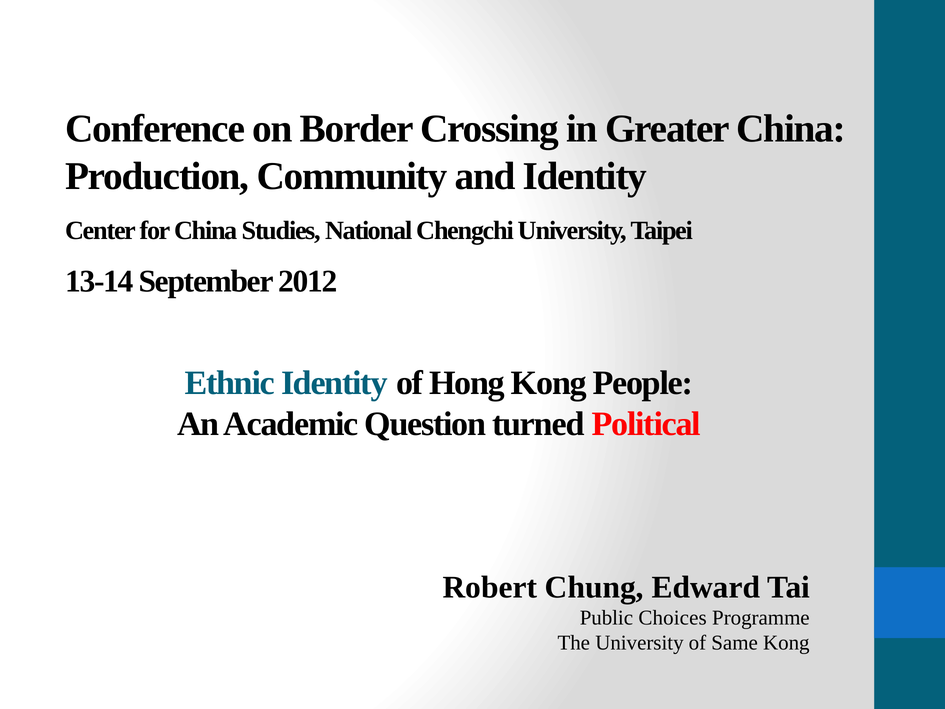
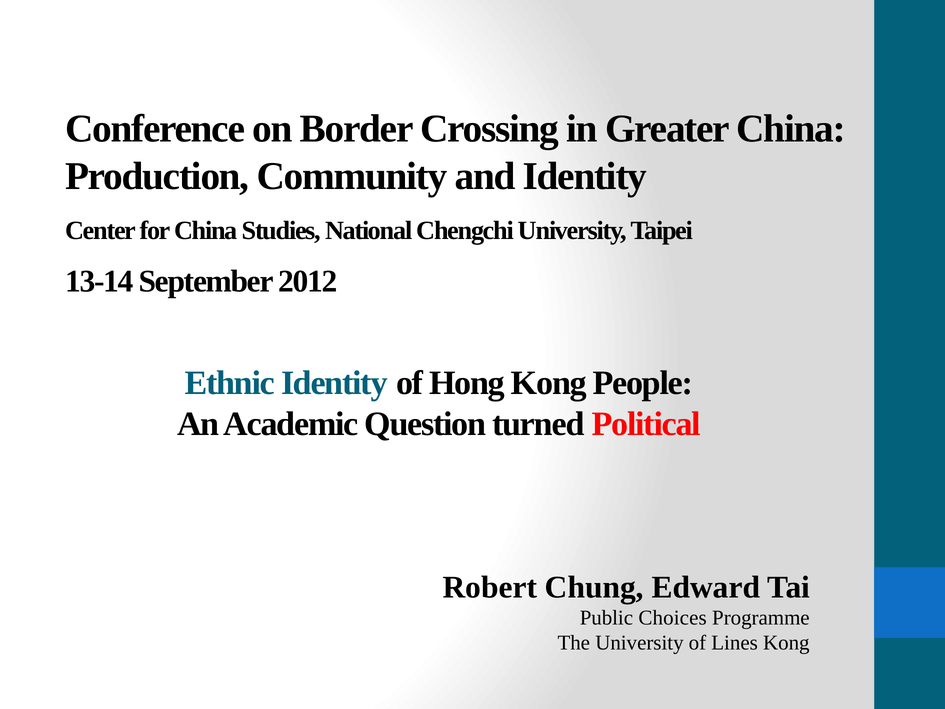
Same: Same -> Lines
